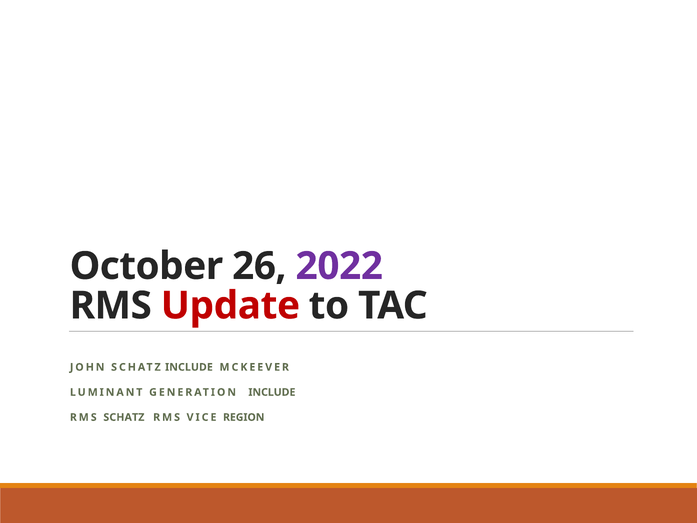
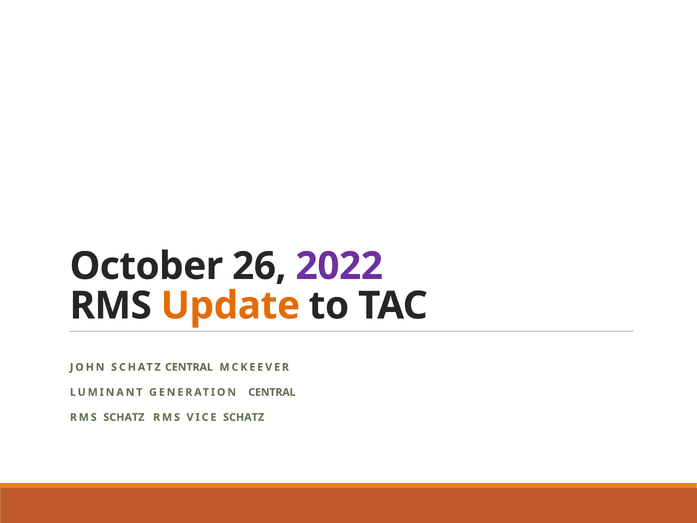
Update colour: red -> orange
SCHATZ INCLUDE: INCLUDE -> CENTRAL
GENERATION INCLUDE: INCLUDE -> CENTRAL
VICE REGION: REGION -> SCHATZ
